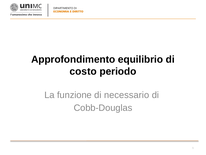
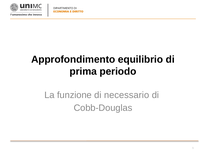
costo: costo -> prima
